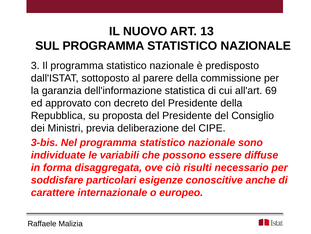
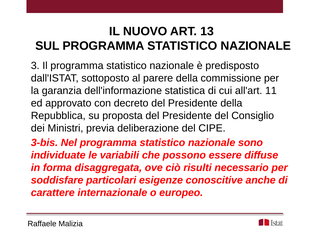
69: 69 -> 11
